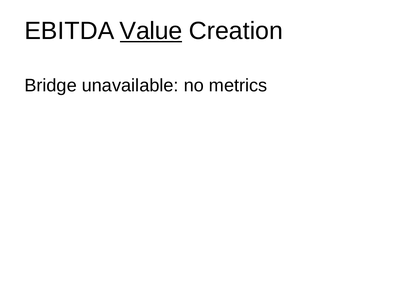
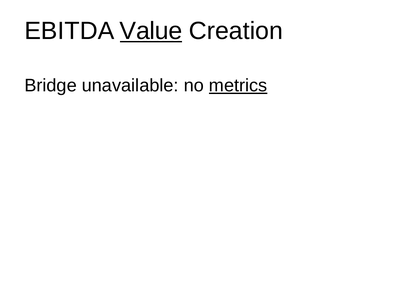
metrics underline: none -> present
